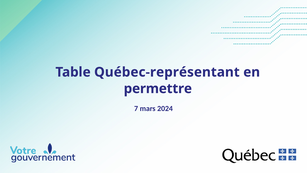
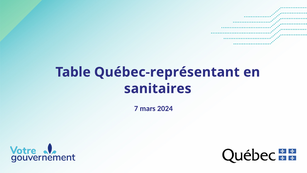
permettre: permettre -> sanitaires
